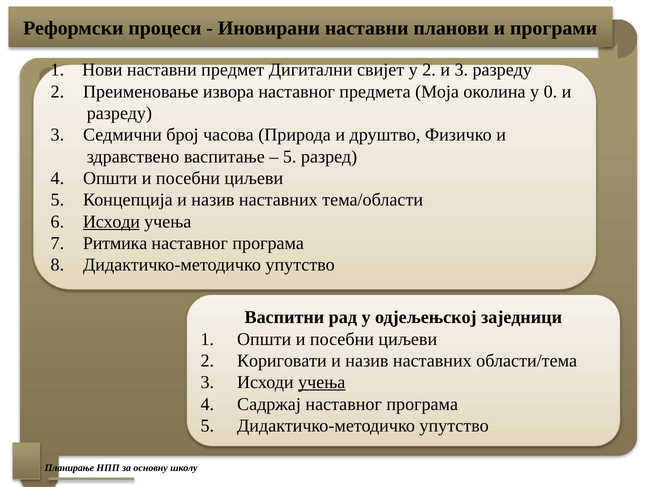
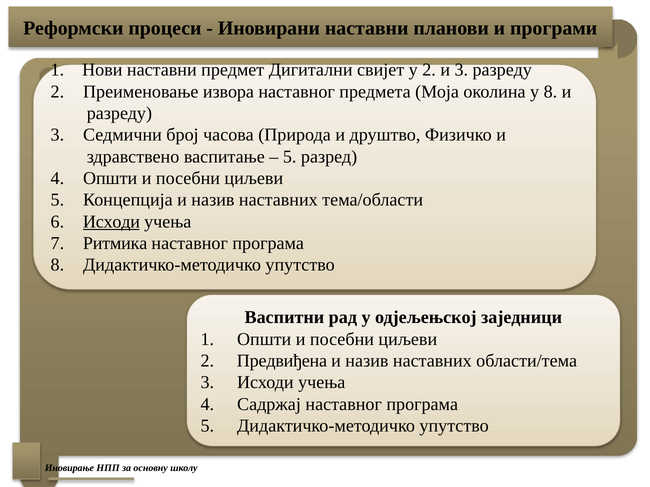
у 0: 0 -> 8
Кориговати: Кориговати -> Предвиђена
учења at (322, 383) underline: present -> none
Планирање: Планирање -> Иновирање
